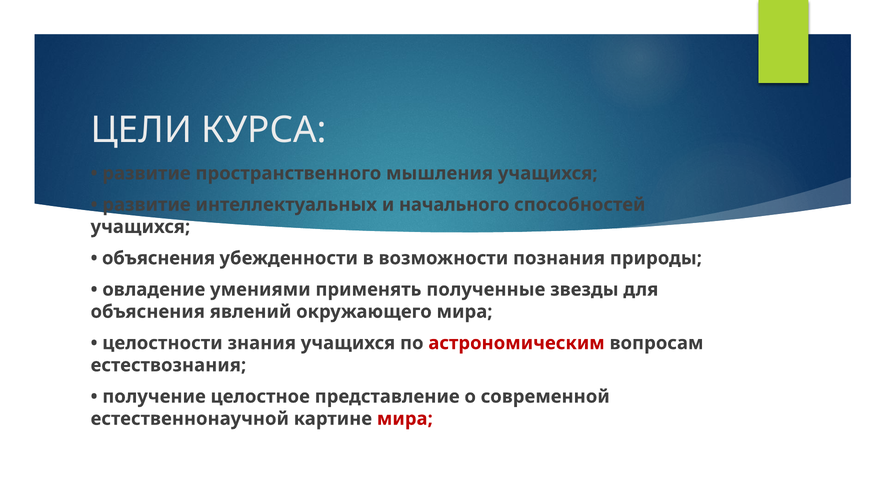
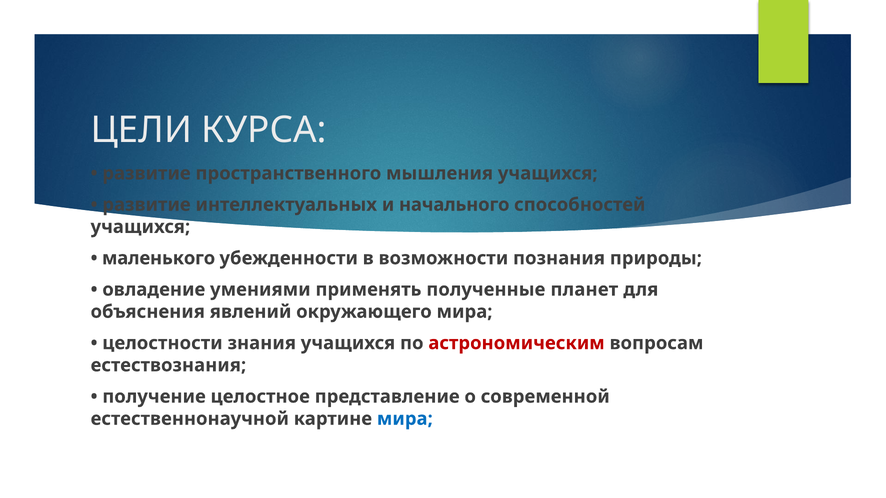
объяснения at (159, 258): объяснения -> маленького
звезды: звезды -> планет
мира at (405, 419) colour: red -> blue
